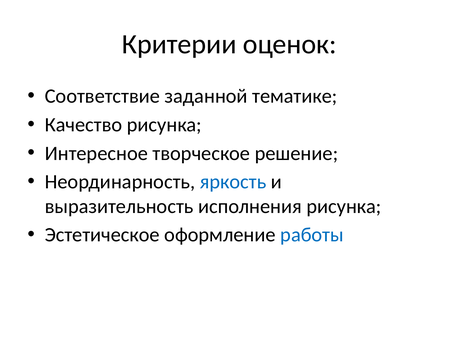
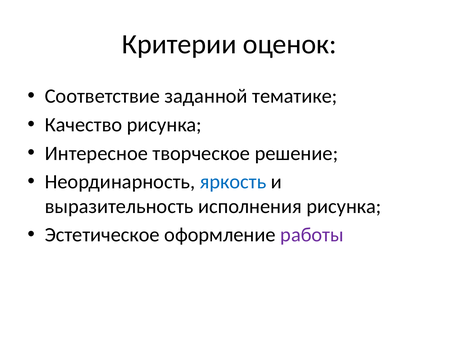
работы colour: blue -> purple
